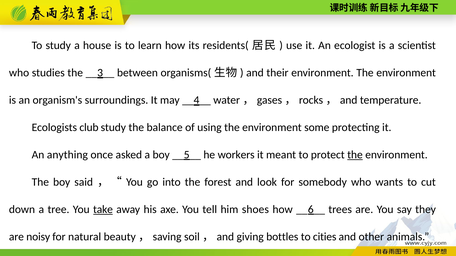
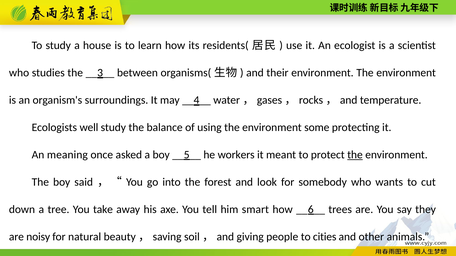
club: club -> well
anything: anything -> meaning
take underline: present -> none
shoes: shoes -> smart
bottles: bottles -> people
